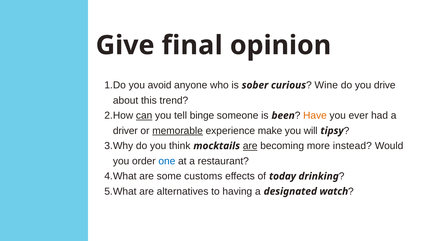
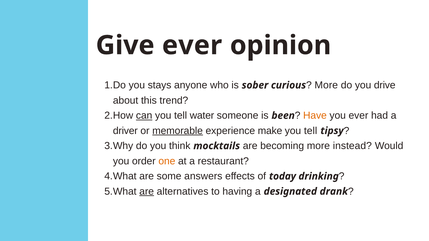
Give final: final -> ever
avoid: avoid -> stays
Wine at (326, 85): Wine -> More
binge: binge -> water
will at (311, 131): will -> tell
are at (250, 146) underline: present -> none
one colour: blue -> orange
customs: customs -> answers
are at (147, 192) underline: none -> present
watch: watch -> drank
